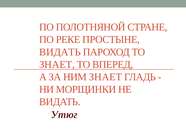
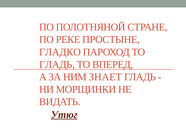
ВИДАТЬ at (60, 52): ВИДАТЬ -> ГЛАДКО
ЗНАЕТ at (57, 64): ЗНАЕТ -> ГЛАДЬ
Утюг underline: none -> present
